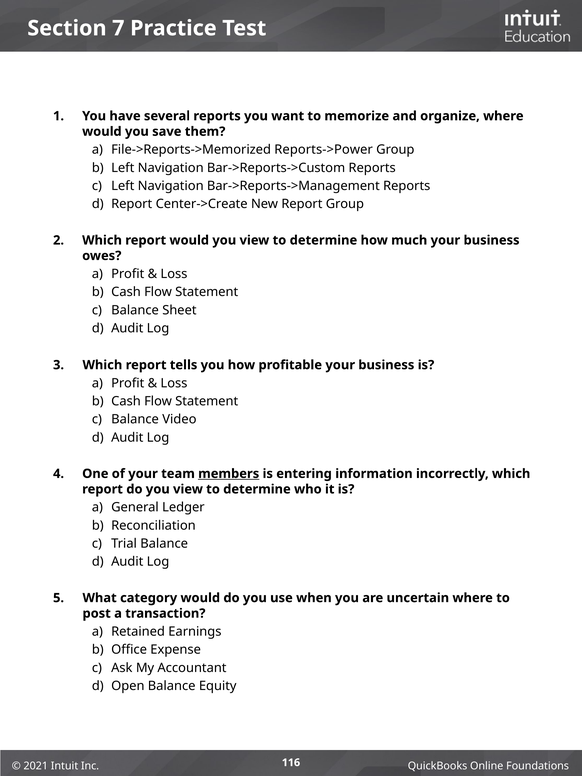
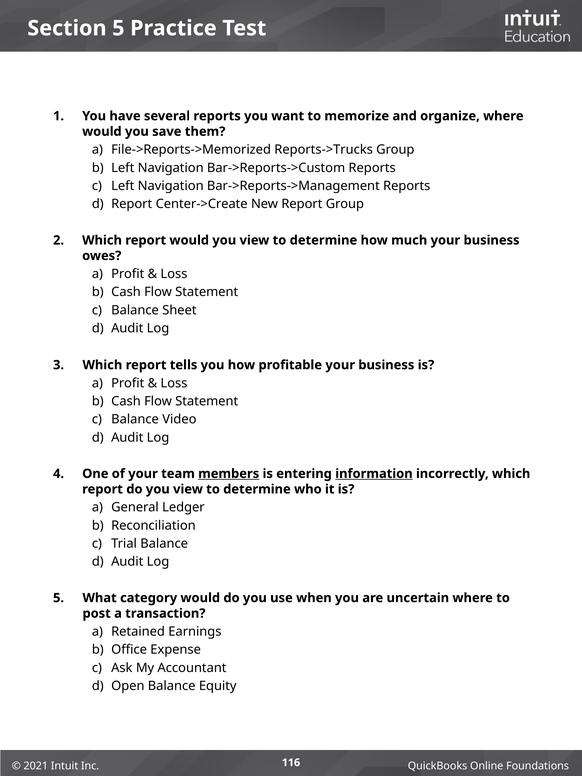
Section 7: 7 -> 5
Reports->Power: Reports->Power -> Reports->Trucks
information underline: none -> present
